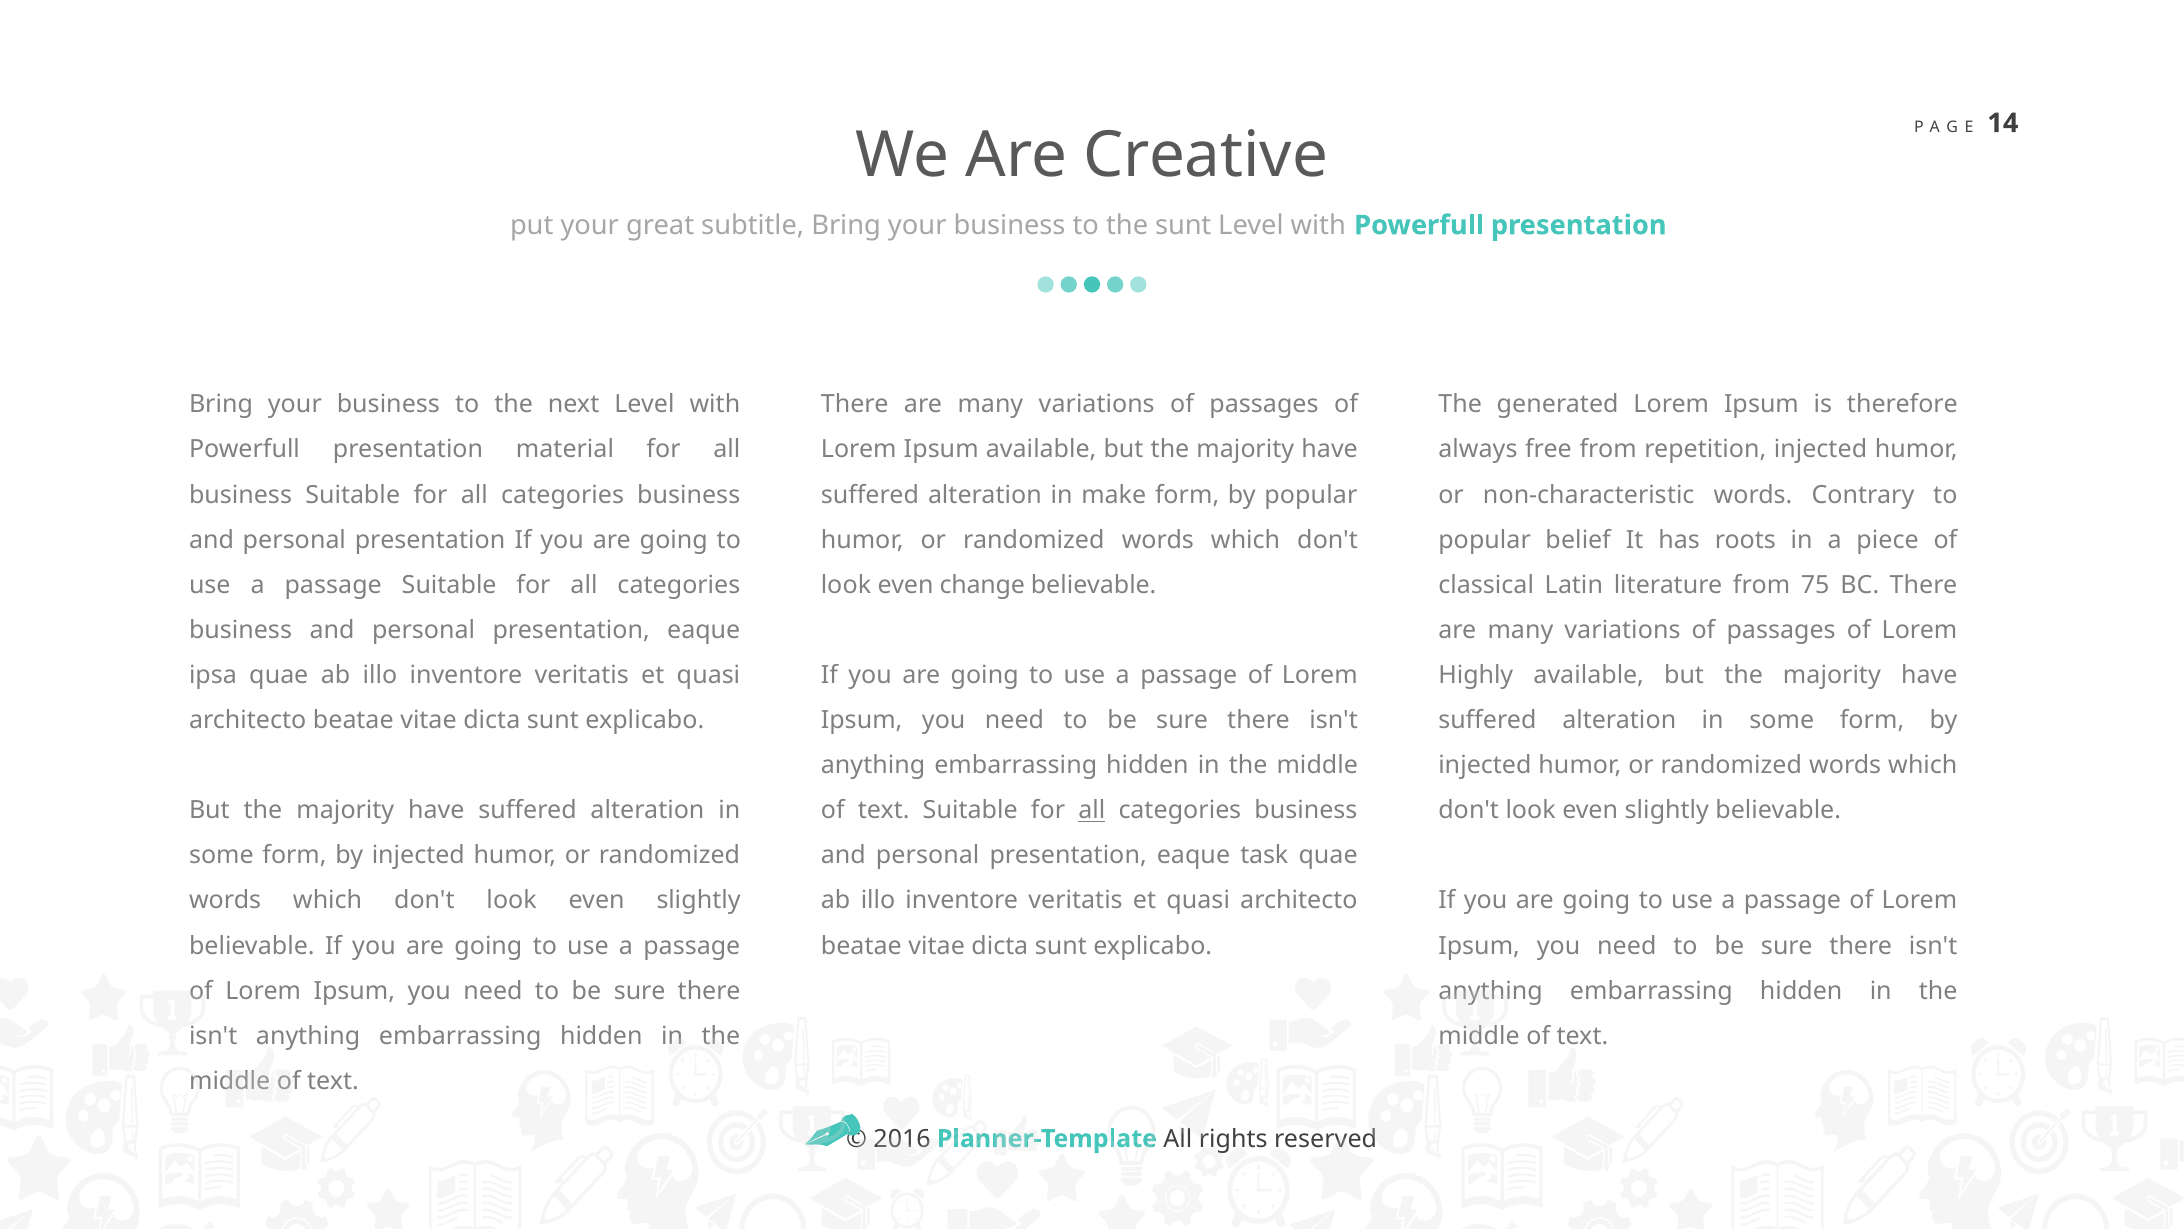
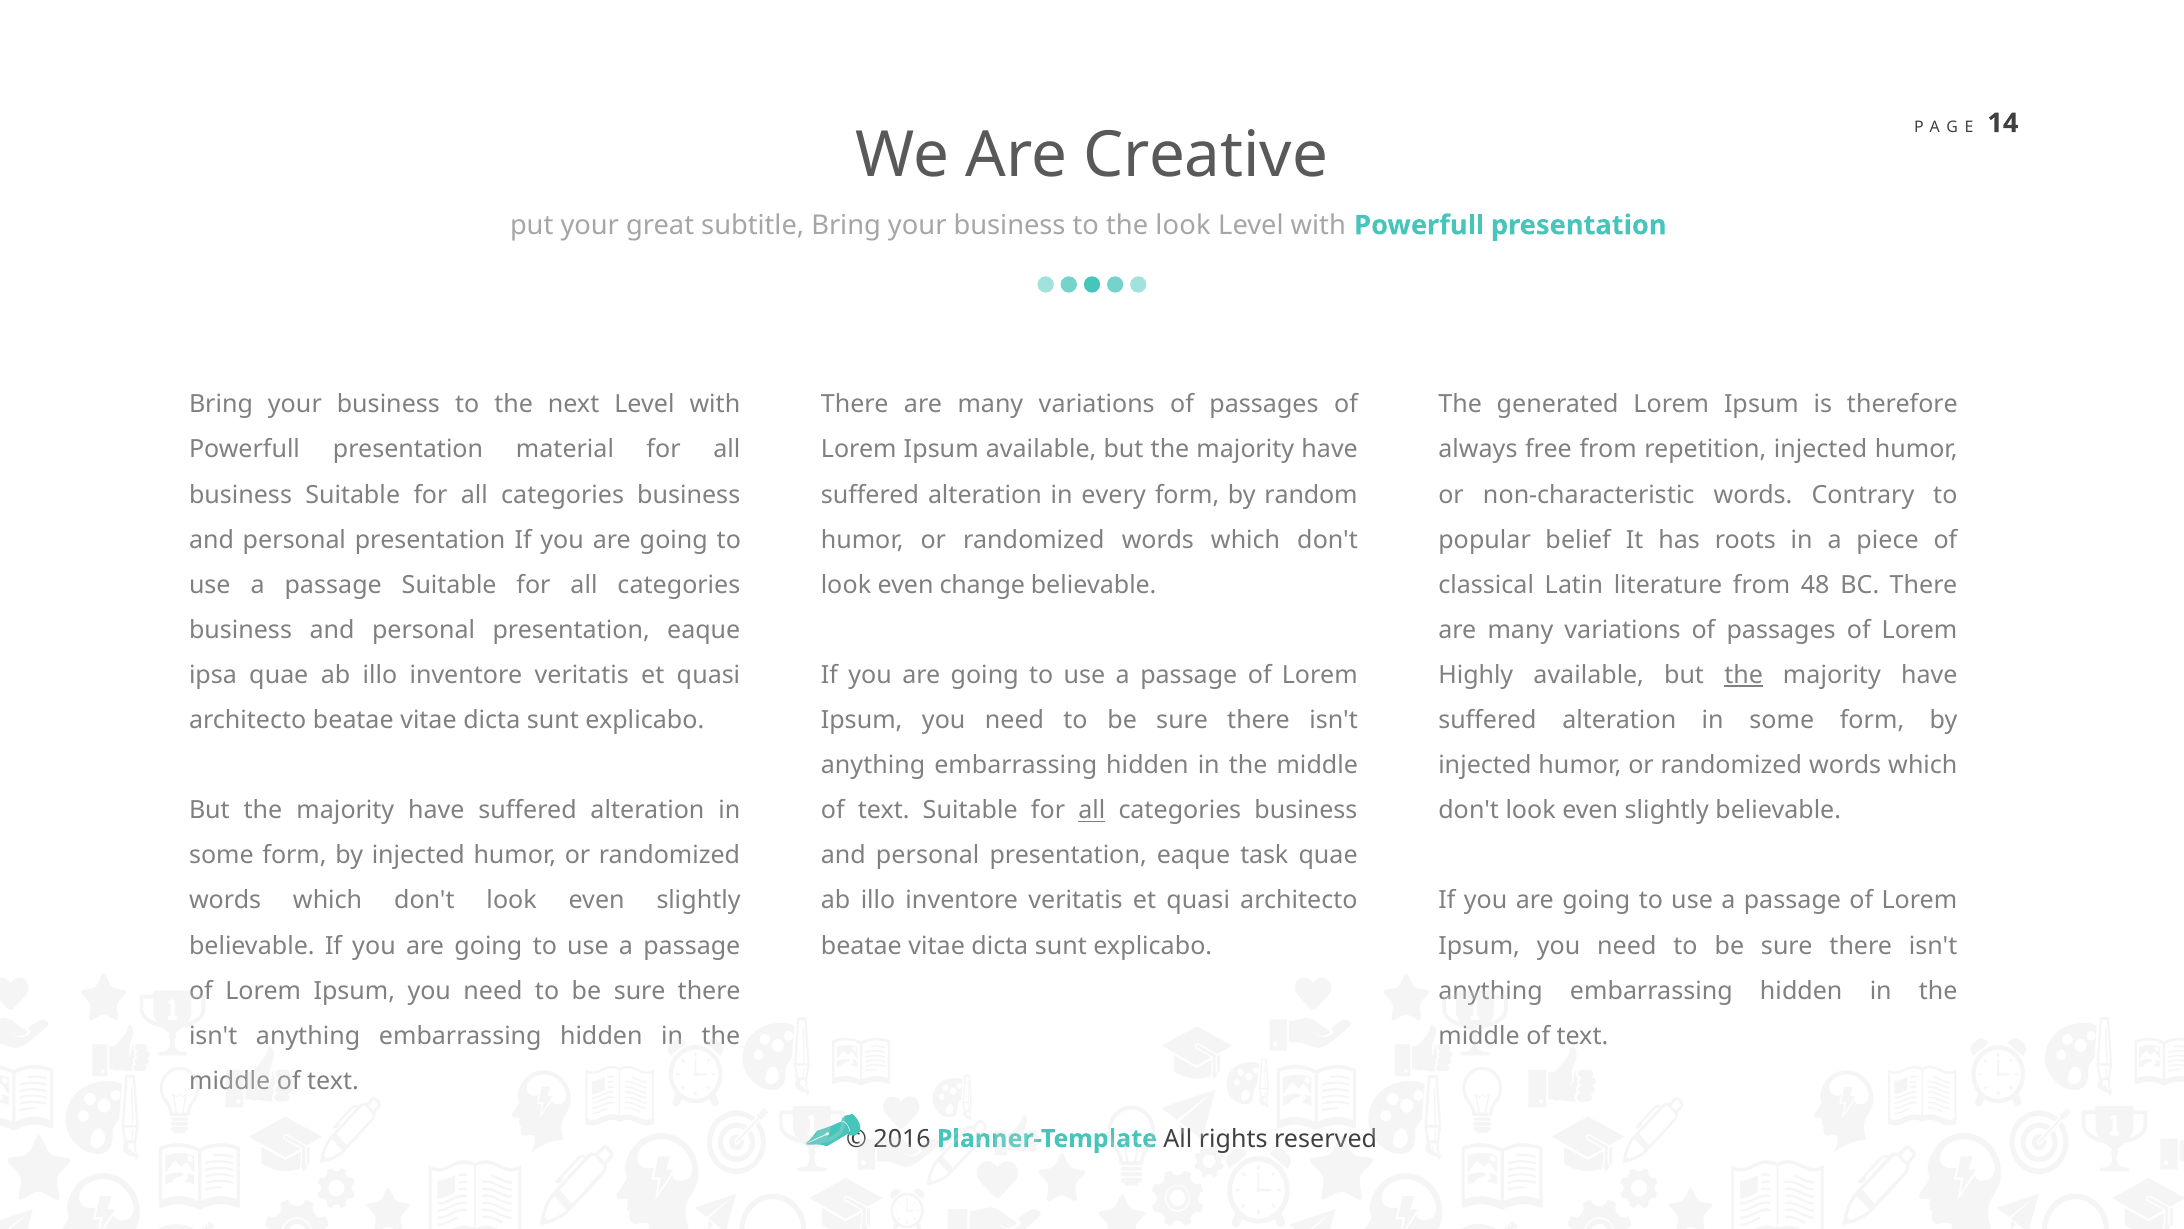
the sunt: sunt -> look
make: make -> every
by popular: popular -> random
75: 75 -> 48
the at (1744, 675) underline: none -> present
